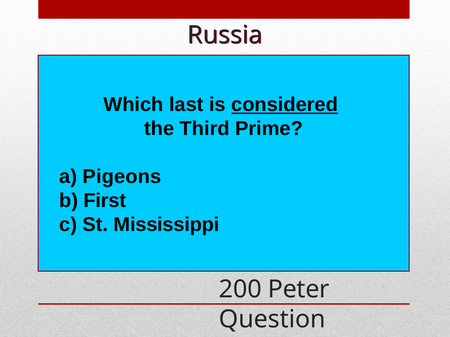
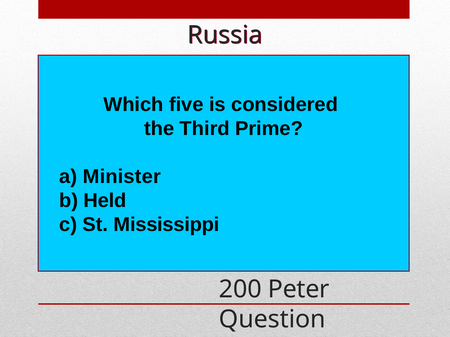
last: last -> five
considered underline: present -> none
Pigeons: Pigeons -> Minister
First: First -> Held
